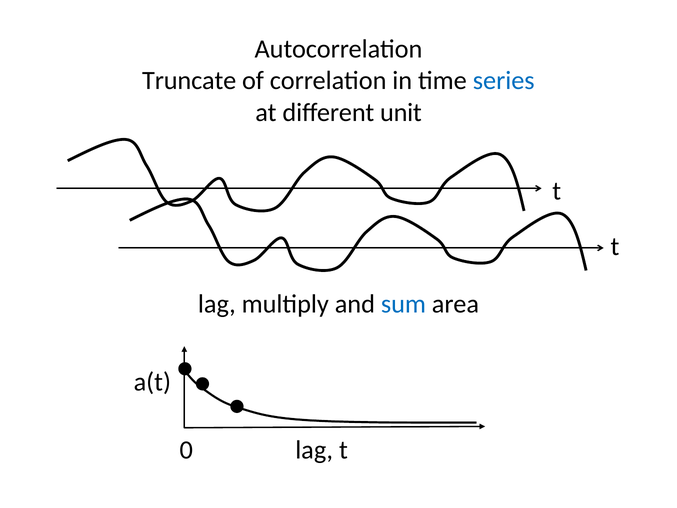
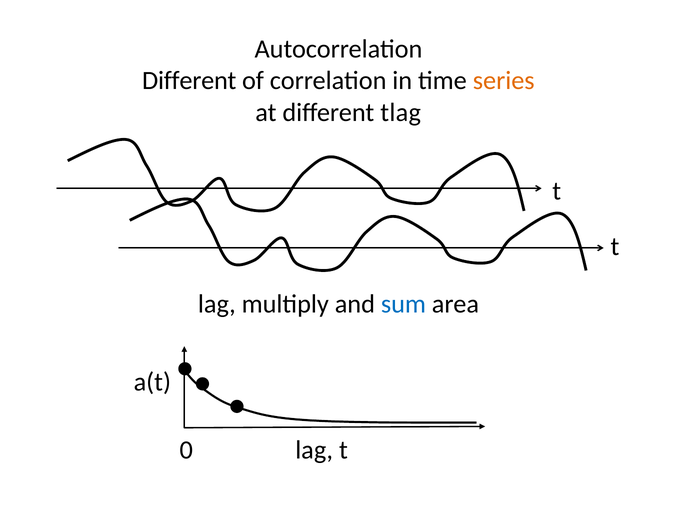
Truncate at (189, 81): Truncate -> Different
series colour: blue -> orange
unit: unit -> tlag
